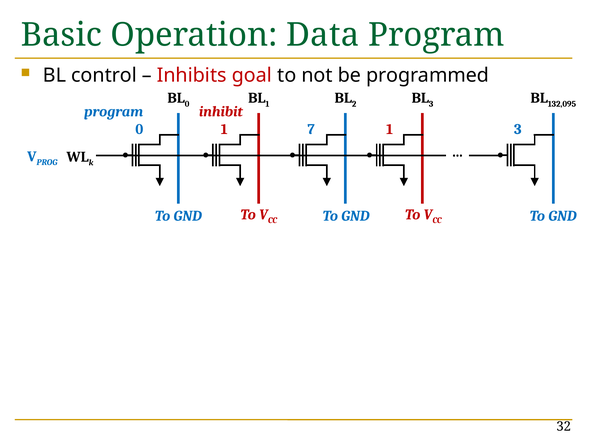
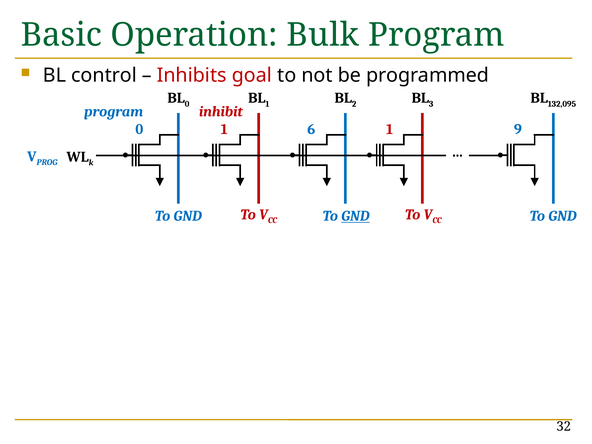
Data: Data -> Bulk
7: 7 -> 6
1 3: 3 -> 9
GND at (355, 216) underline: none -> present
